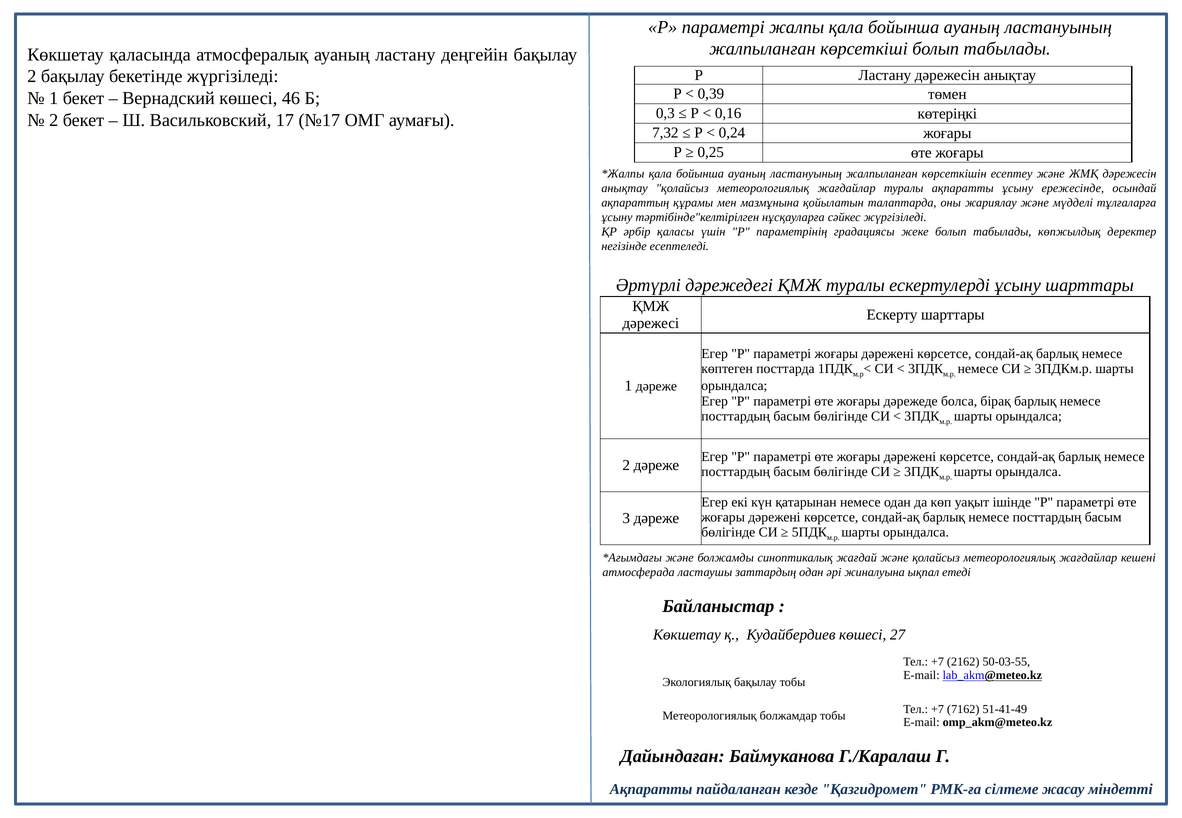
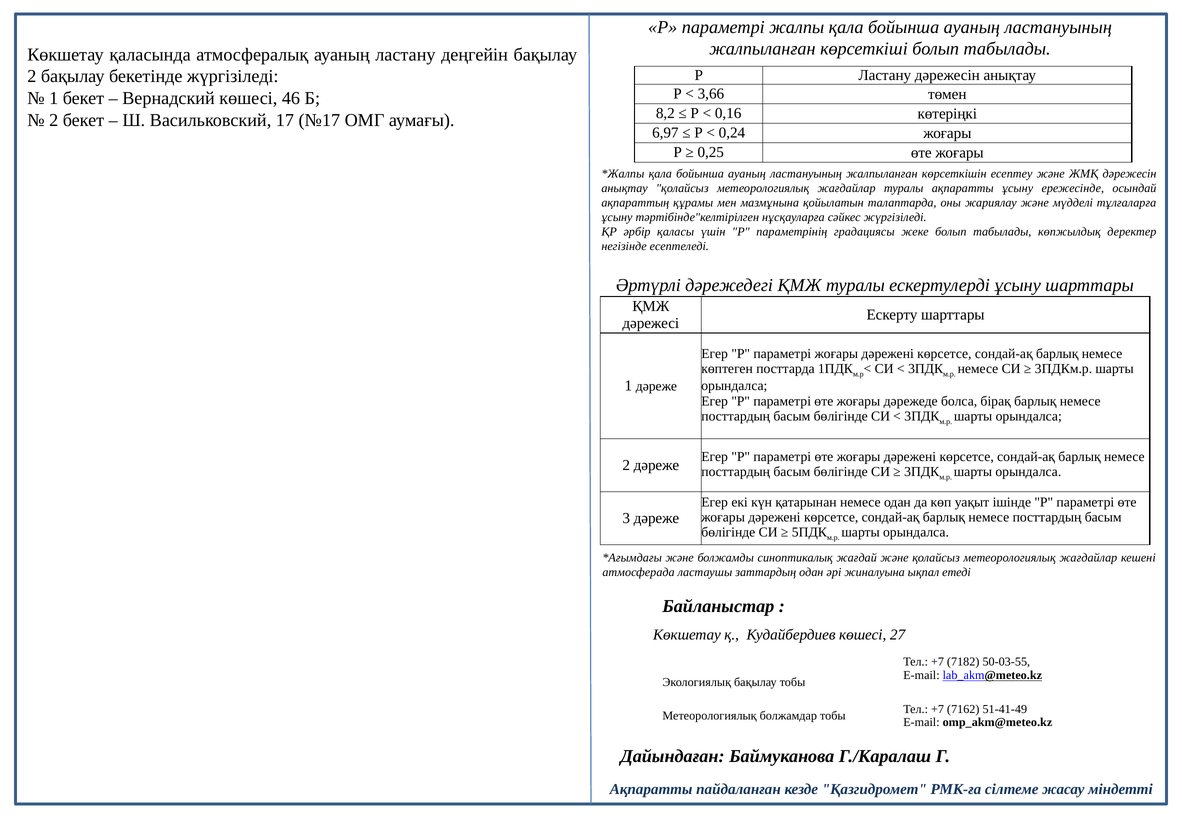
0,39: 0,39 -> 3,66
0,3: 0,3 -> 8,2
7,32: 7,32 -> 6,97
2162: 2162 -> 7182
